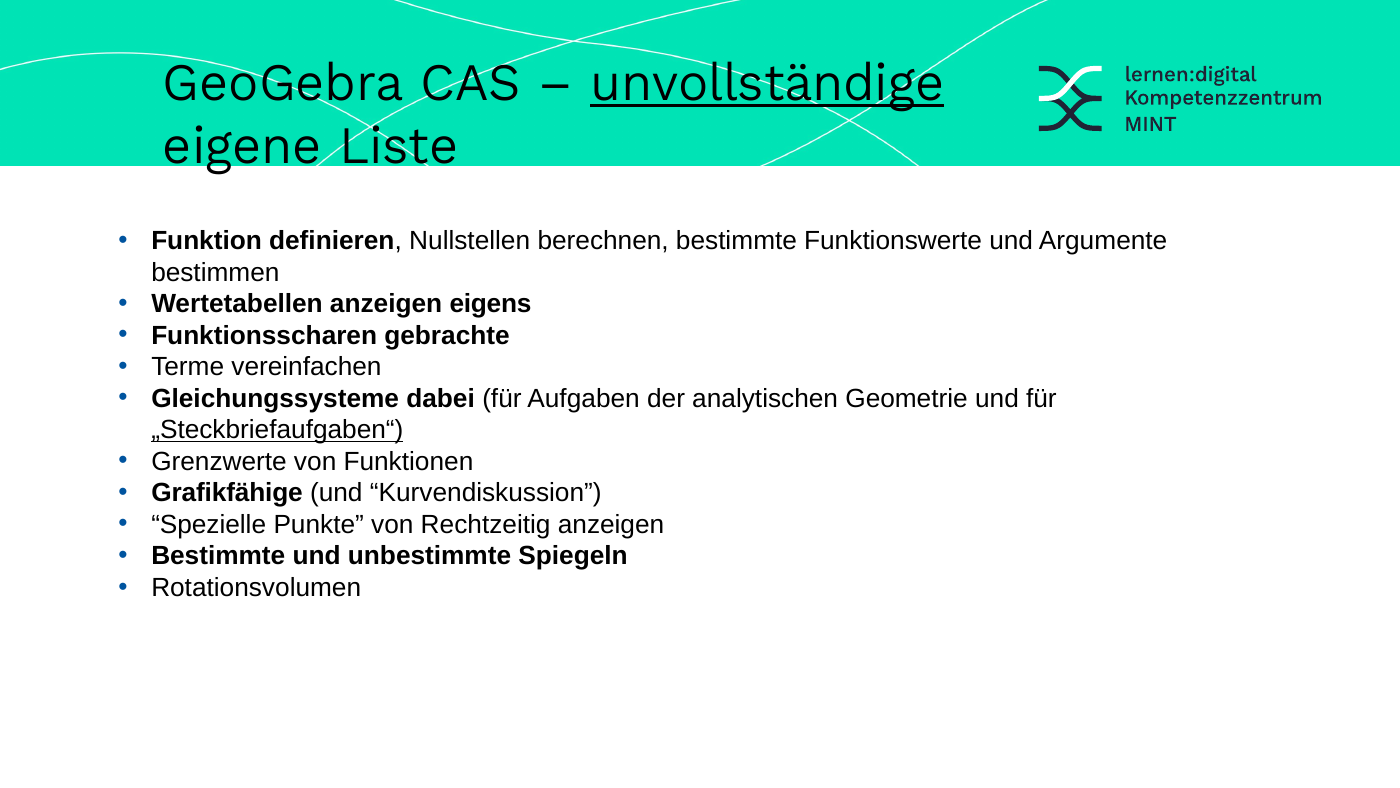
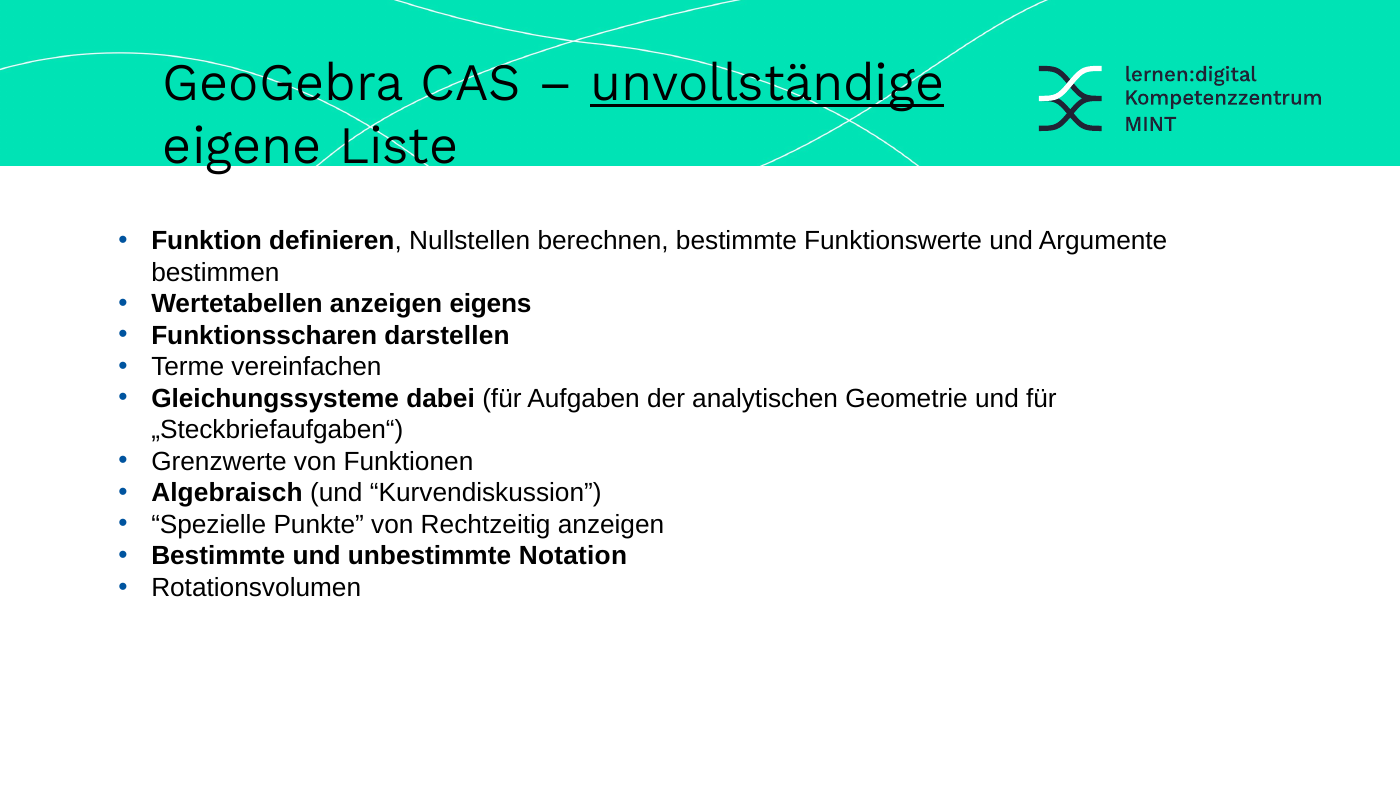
gebrachte: gebrachte -> darstellen
„Steckbriefaufgaben“ underline: present -> none
Grafikfähige: Grafikfähige -> Algebraisch
Spiegeln: Spiegeln -> Notation
